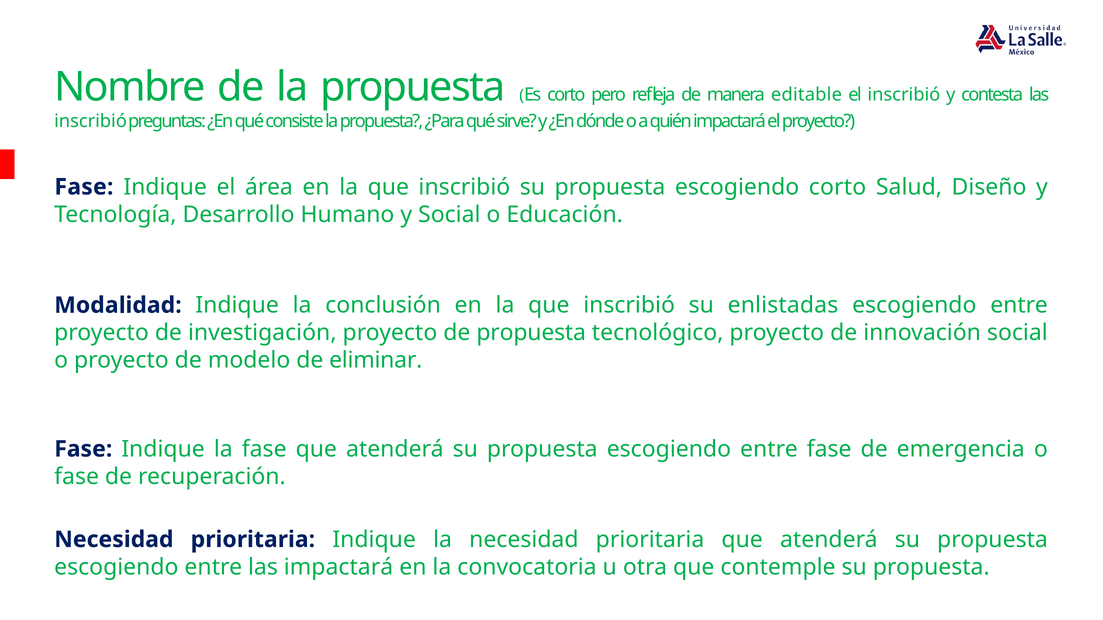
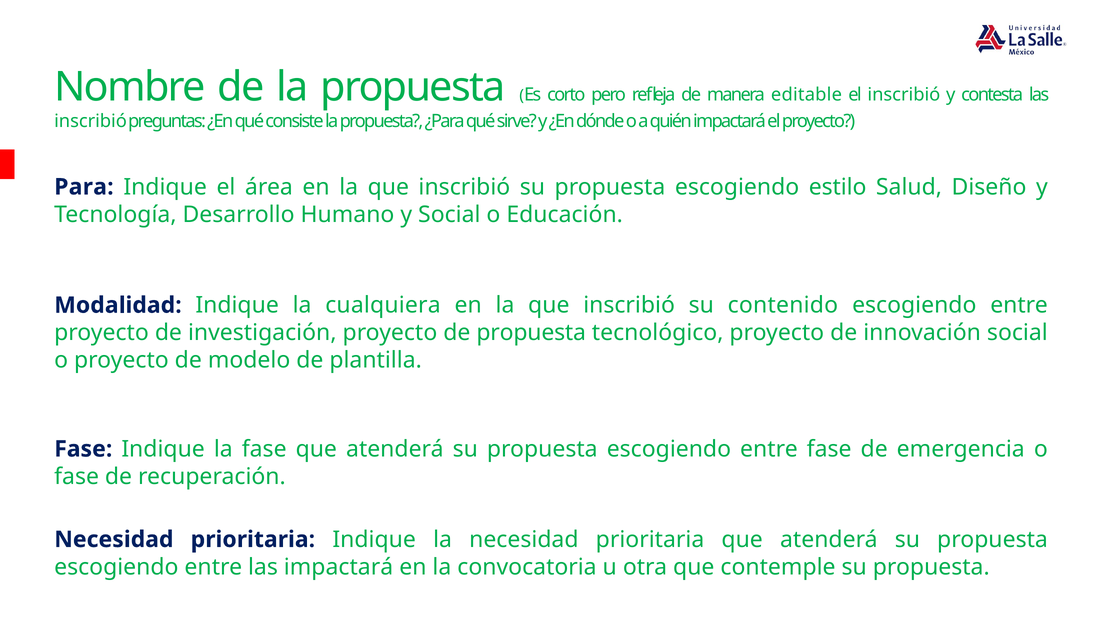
Fase at (84, 187): Fase -> Para
escogiendo corto: corto -> estilo
conclusión: conclusión -> cualquiera
enlistadas: enlistadas -> contenido
eliminar: eliminar -> plantilla
